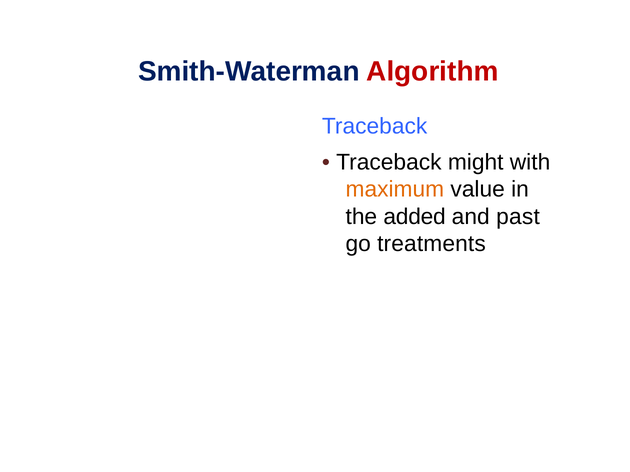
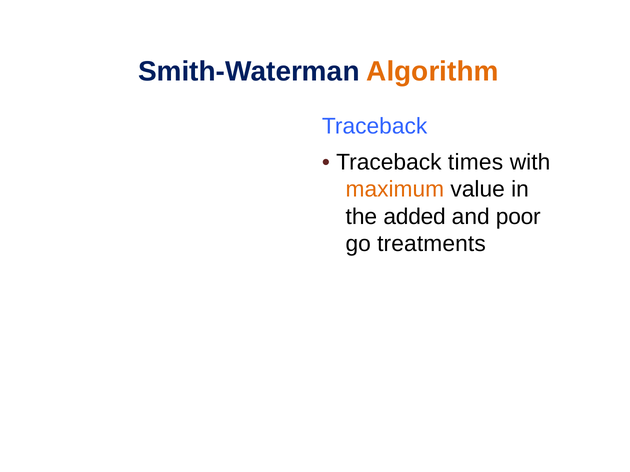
Algorithm colour: red -> orange
might: might -> times
past: past -> poor
